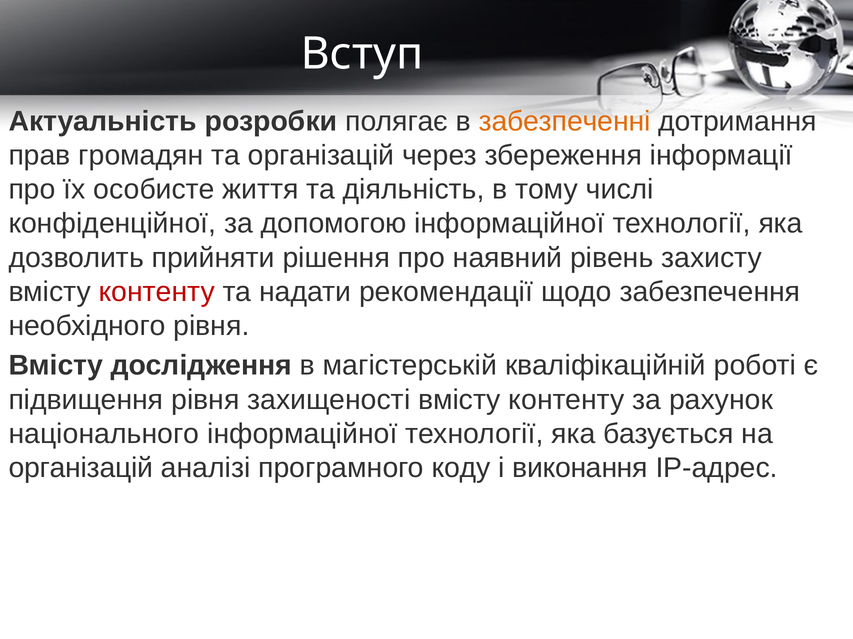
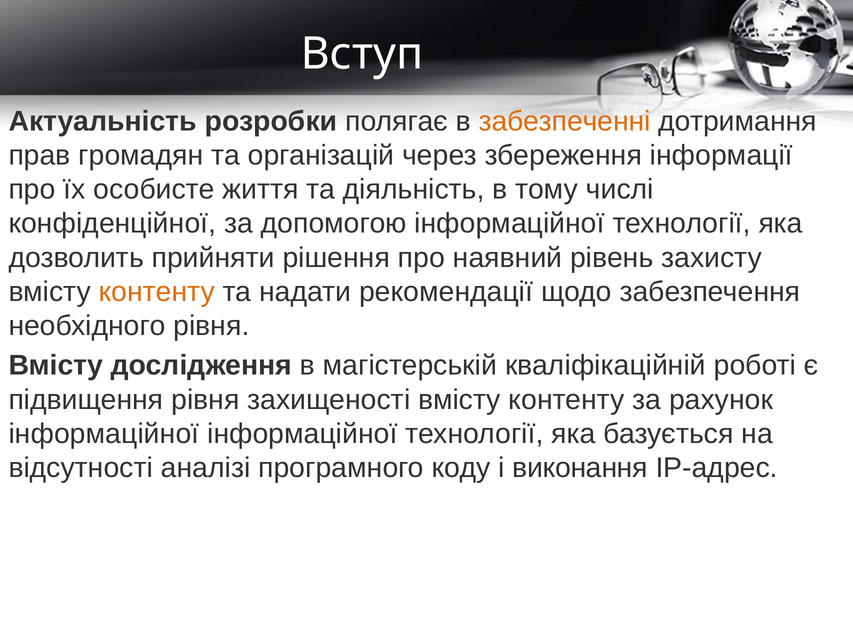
контенту at (157, 292) colour: red -> orange
національного at (104, 434): національного -> інформаційної
організацій at (81, 468): організацій -> відсутності
